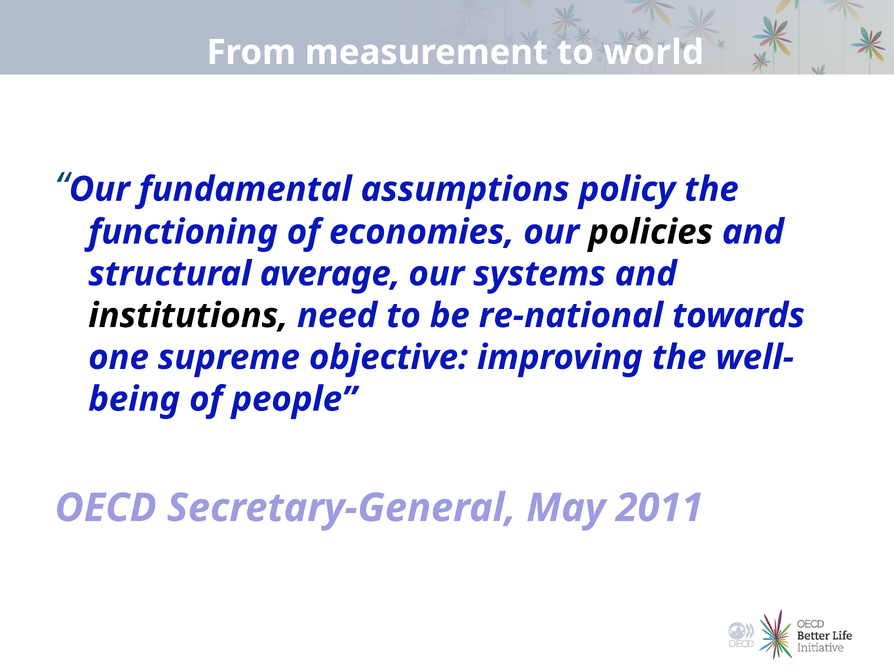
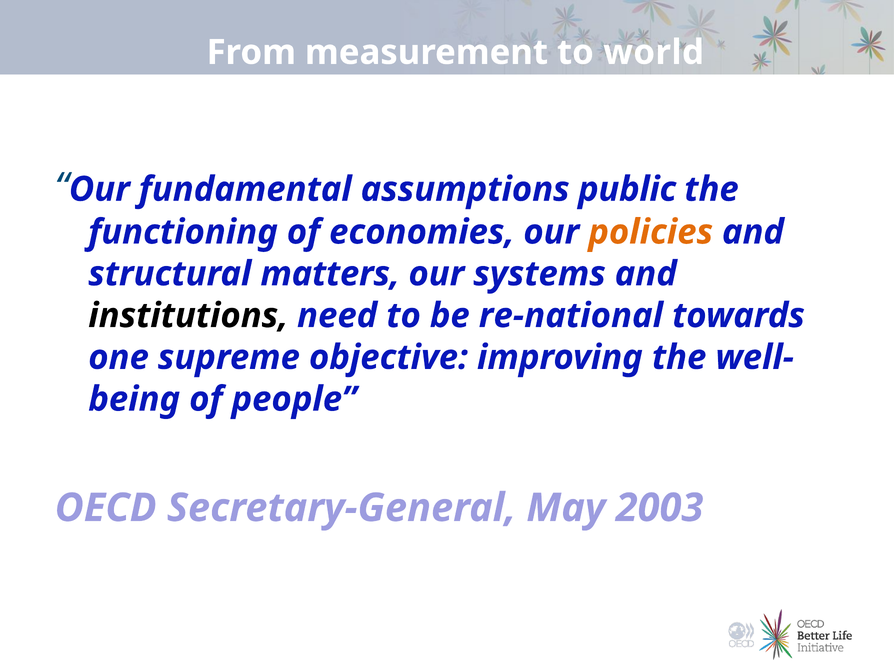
policy: policy -> public
policies colour: black -> orange
average: average -> matters
2011: 2011 -> 2003
